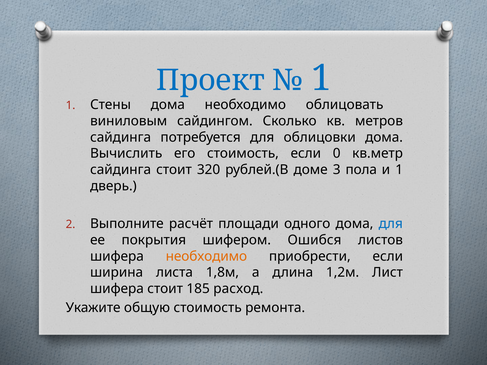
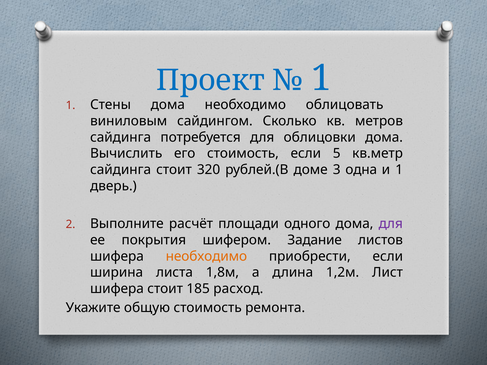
0: 0 -> 5
пола: пола -> одна
для at (391, 224) colour: blue -> purple
Ошибся: Ошибся -> Задание
